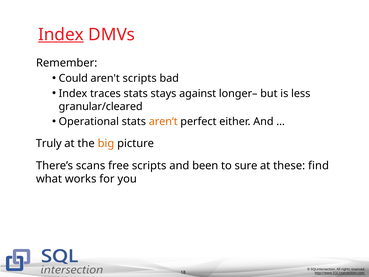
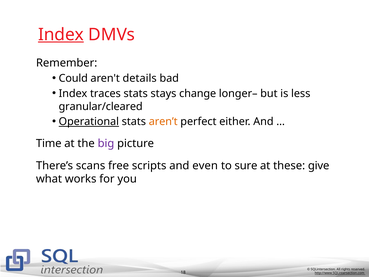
aren't scripts: scripts -> details
against: against -> change
Operational underline: none -> present
Truly: Truly -> Time
big colour: orange -> purple
been: been -> even
find: find -> give
